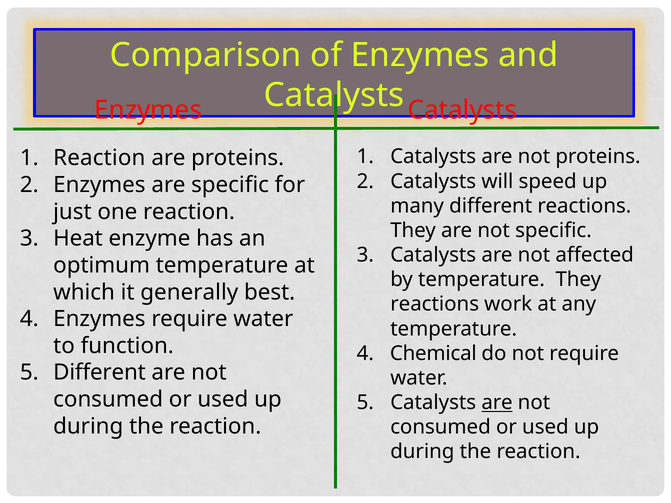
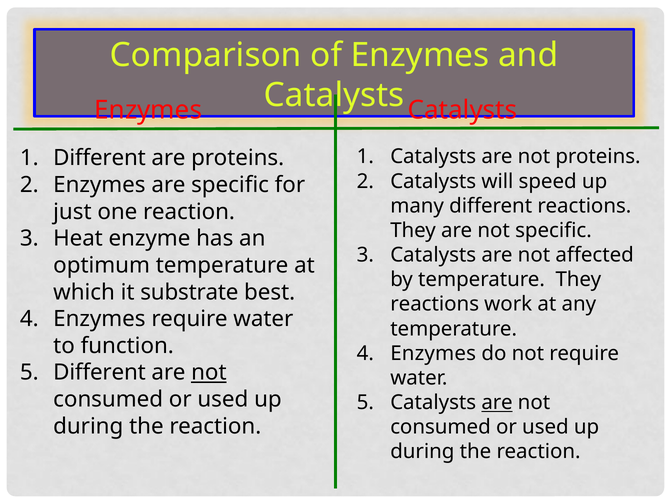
Reaction at (99, 158): Reaction -> Different
generally: generally -> substrate
Chemical at (433, 354): Chemical -> Enzymes
not at (209, 373) underline: none -> present
